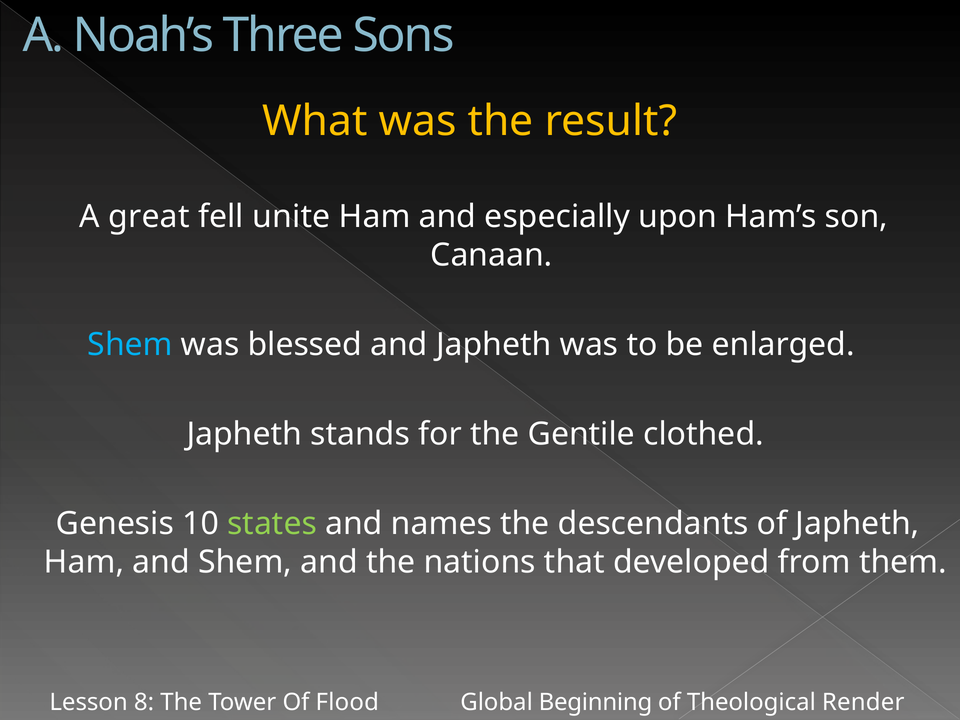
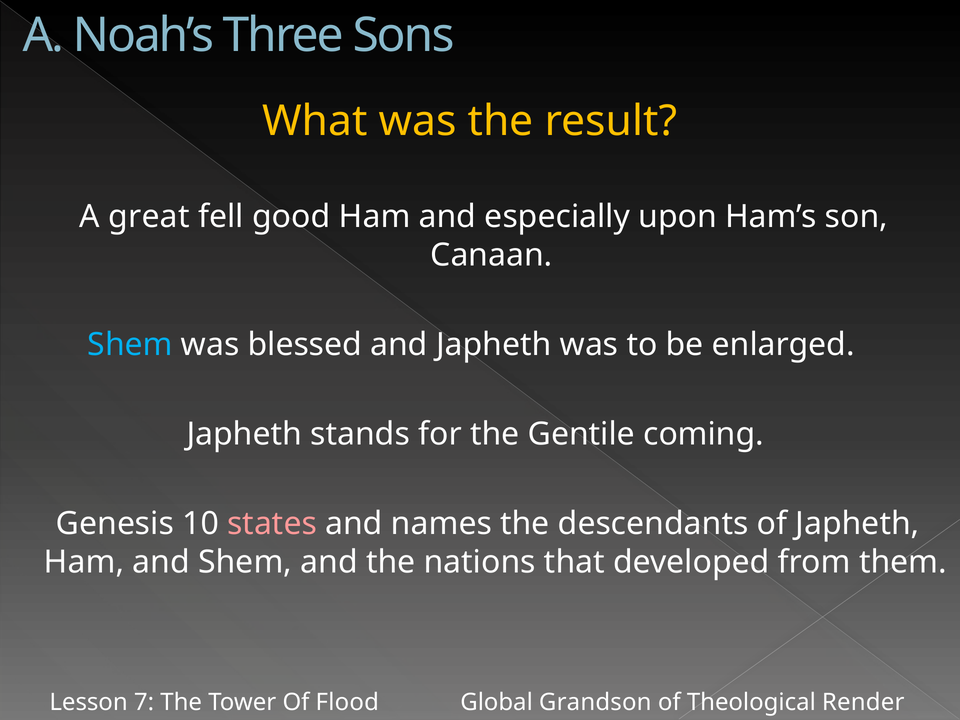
unite: unite -> good
clothed: clothed -> coming
states colour: light green -> pink
8: 8 -> 7
Beginning: Beginning -> Grandson
